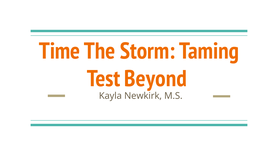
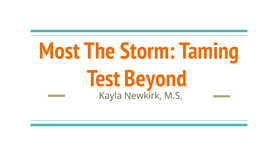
Time: Time -> Most
